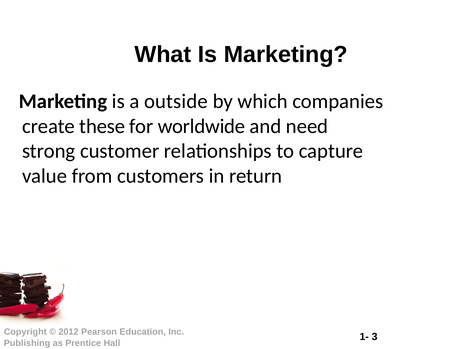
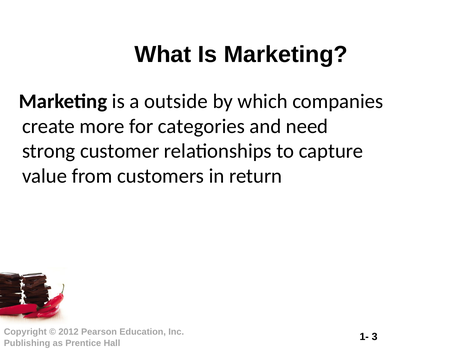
these: these -> more
worldwide: worldwide -> categories
